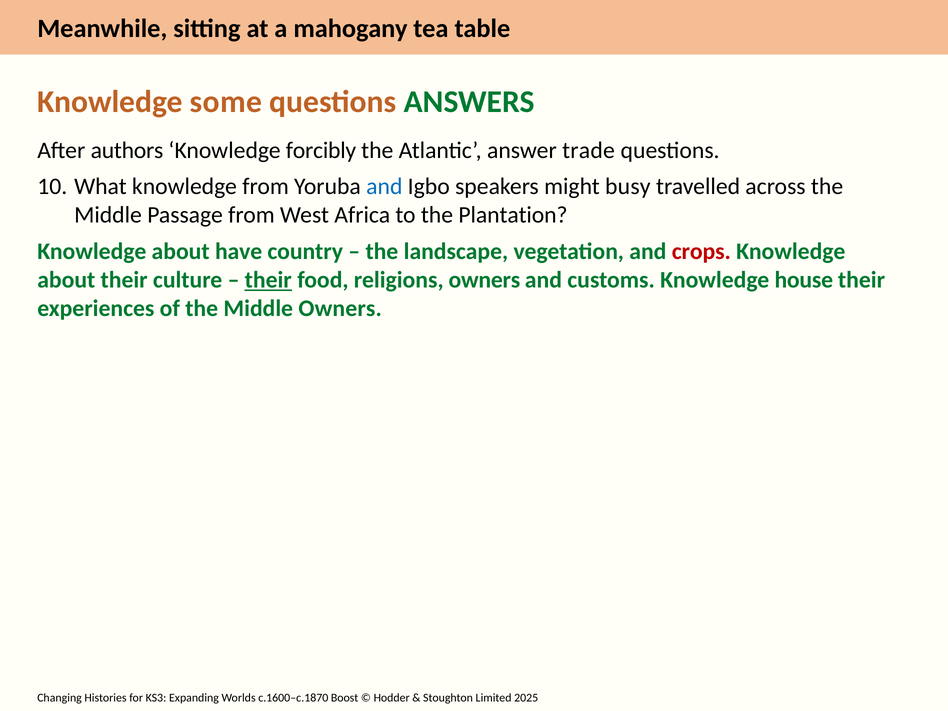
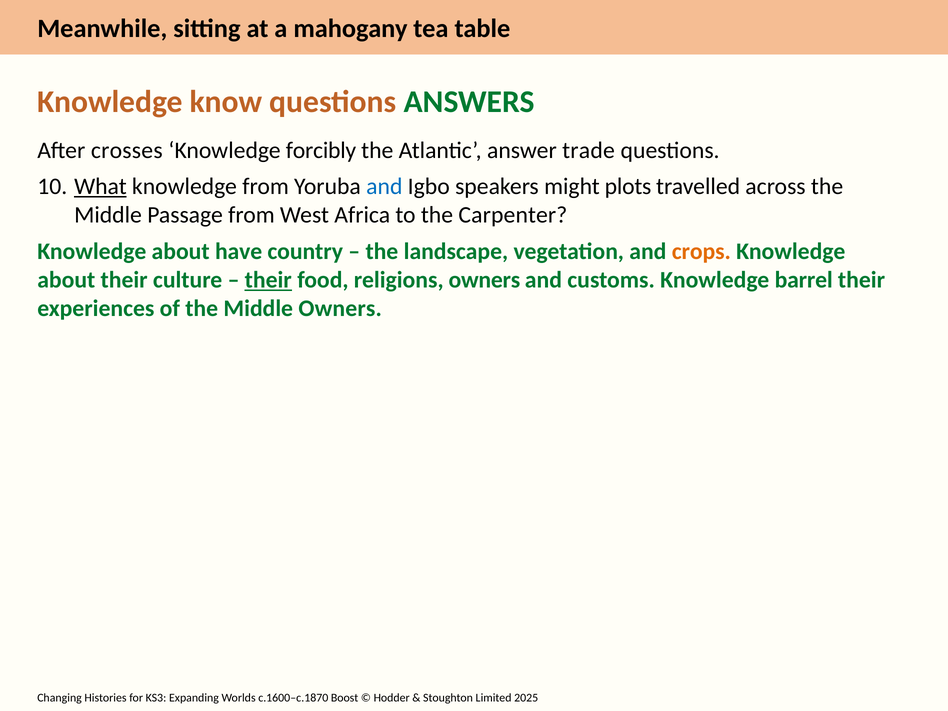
some: some -> know
authors: authors -> crosses
What underline: none -> present
busy: busy -> plots
Plantation: Plantation -> Carpenter
crops colour: red -> orange
house: house -> barrel
